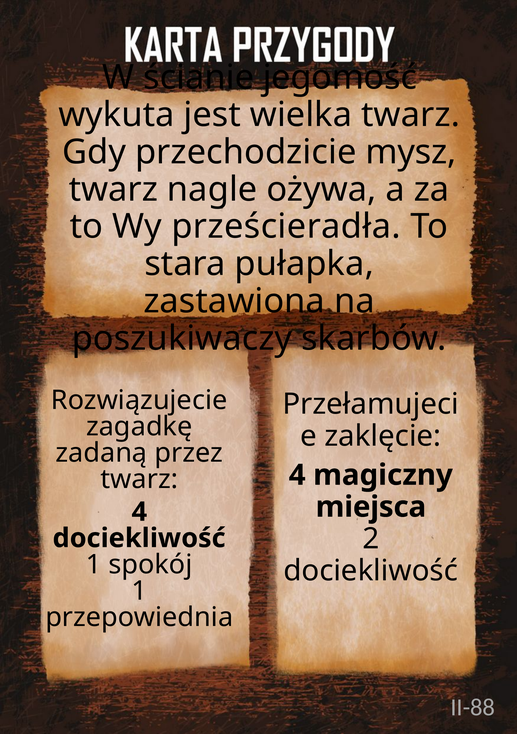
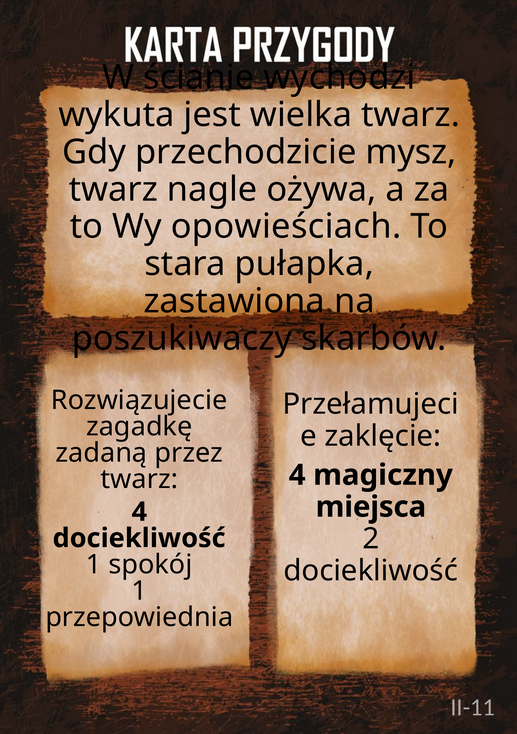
jegomość: jegomość -> wychodzi
prześcieradła: prześcieradła -> opowieściach
II-88: II-88 -> II-11
